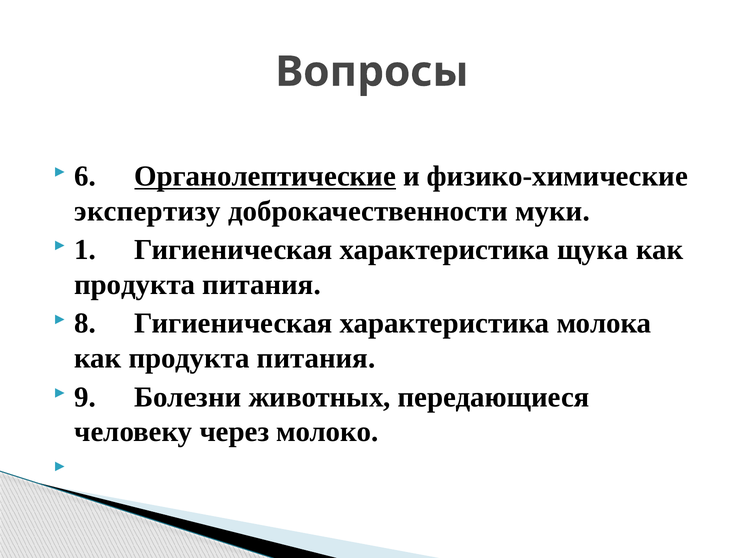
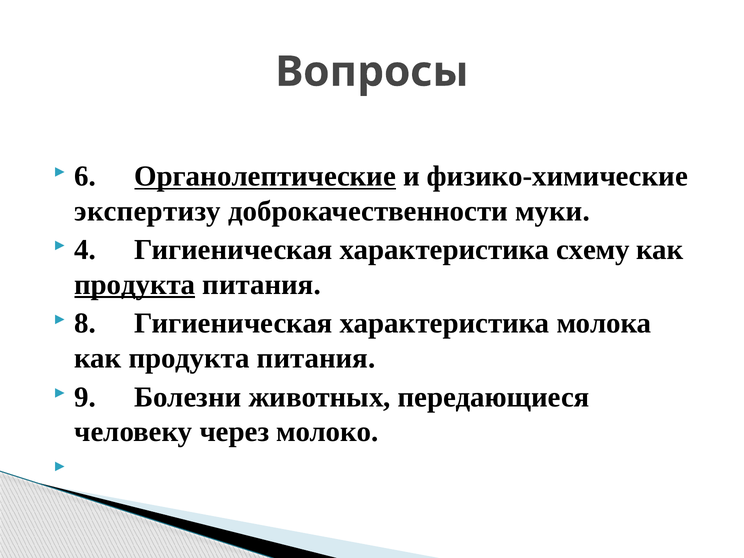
1: 1 -> 4
щука: щука -> схему
продукта at (135, 285) underline: none -> present
